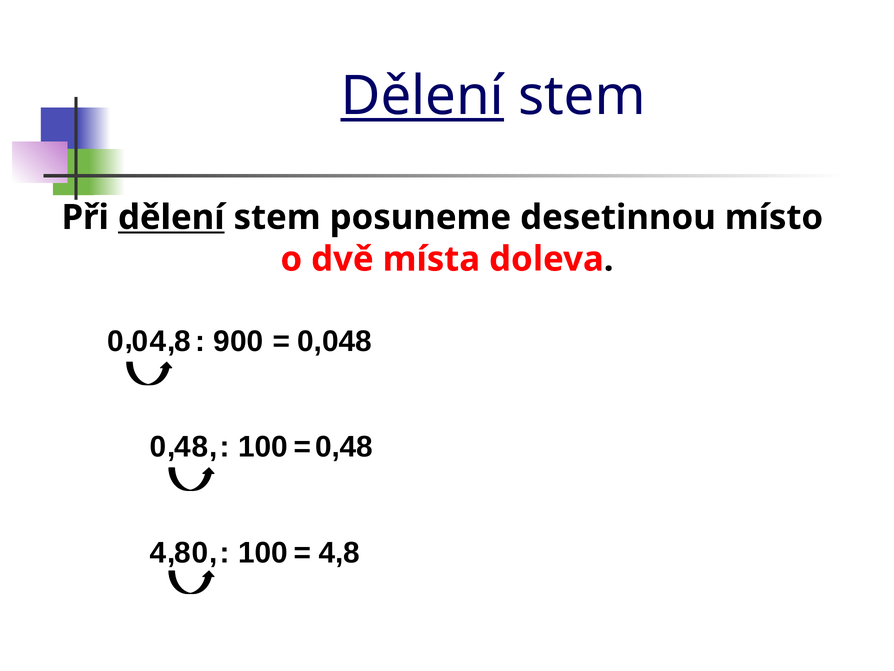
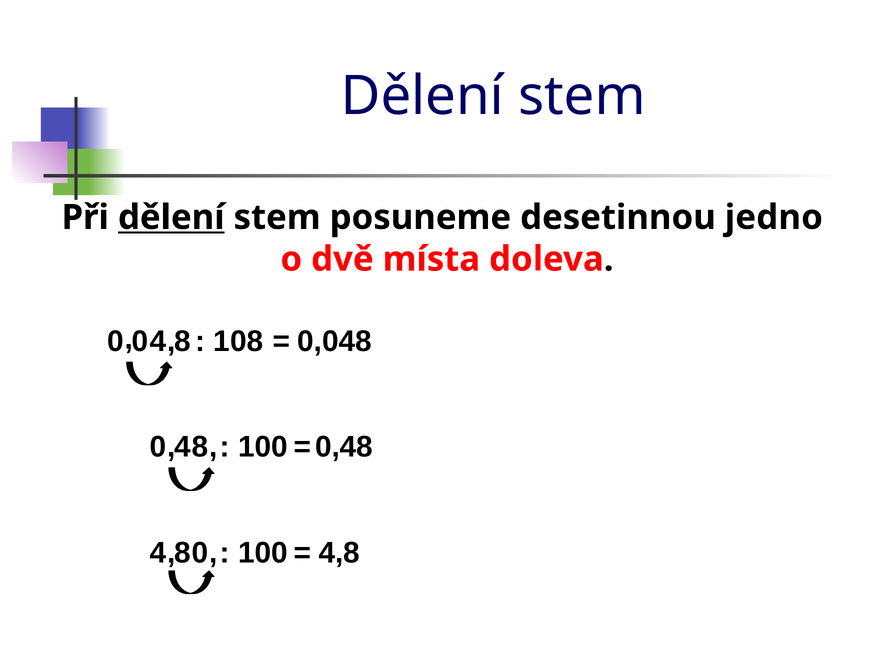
Dělení at (422, 96) underline: present -> none
místo: místo -> jedno
900: 900 -> 108
